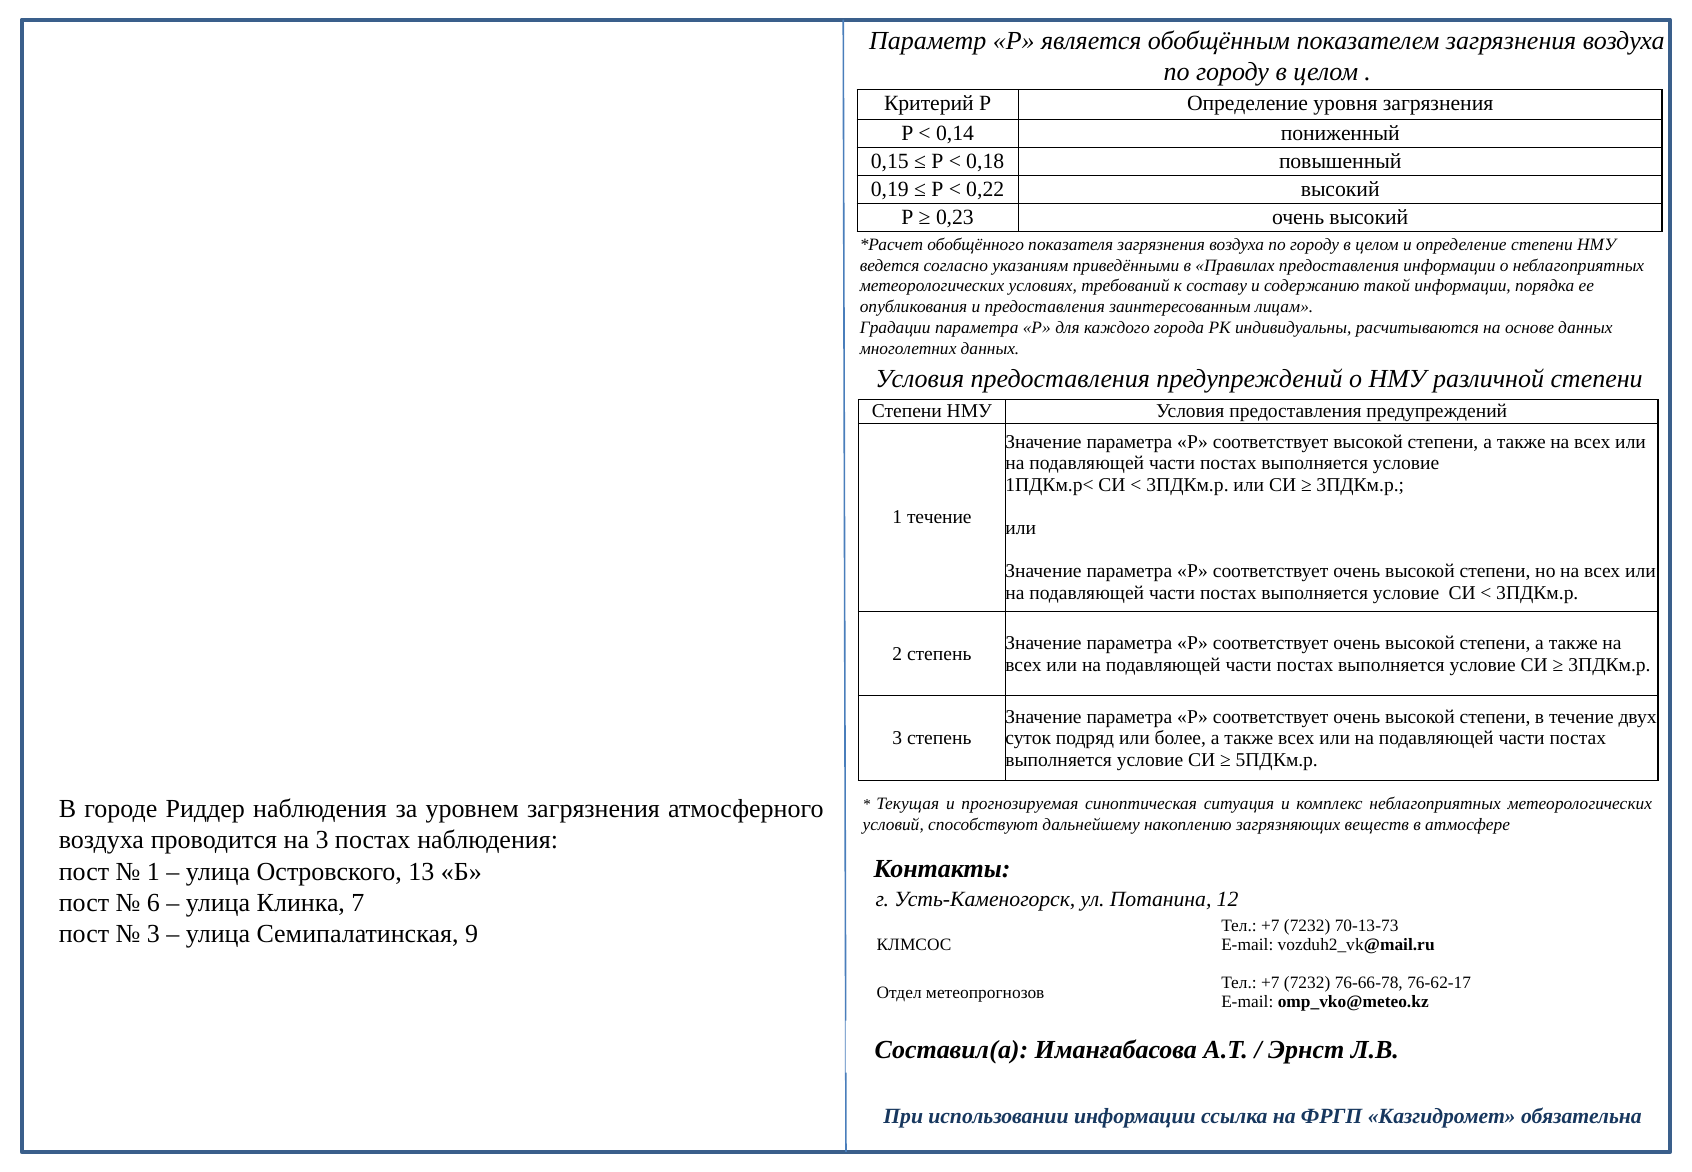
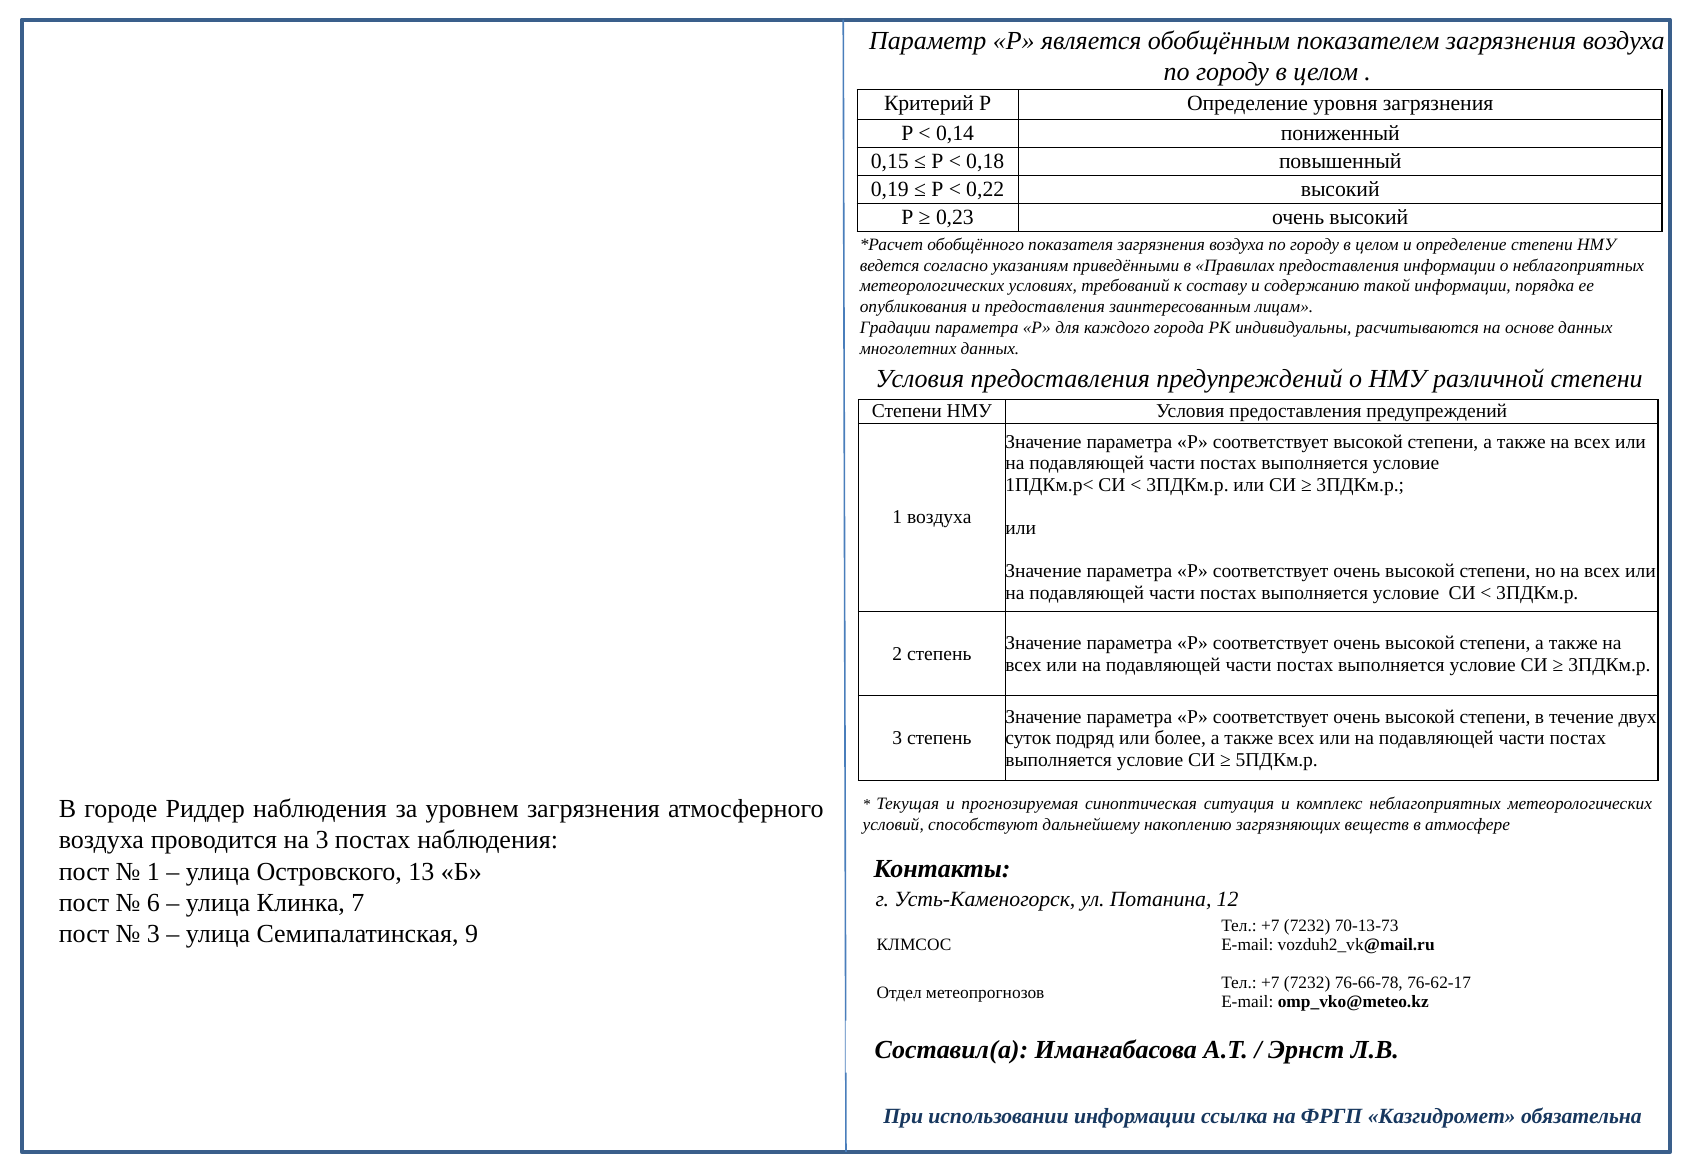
1 течение: течение -> воздуха
